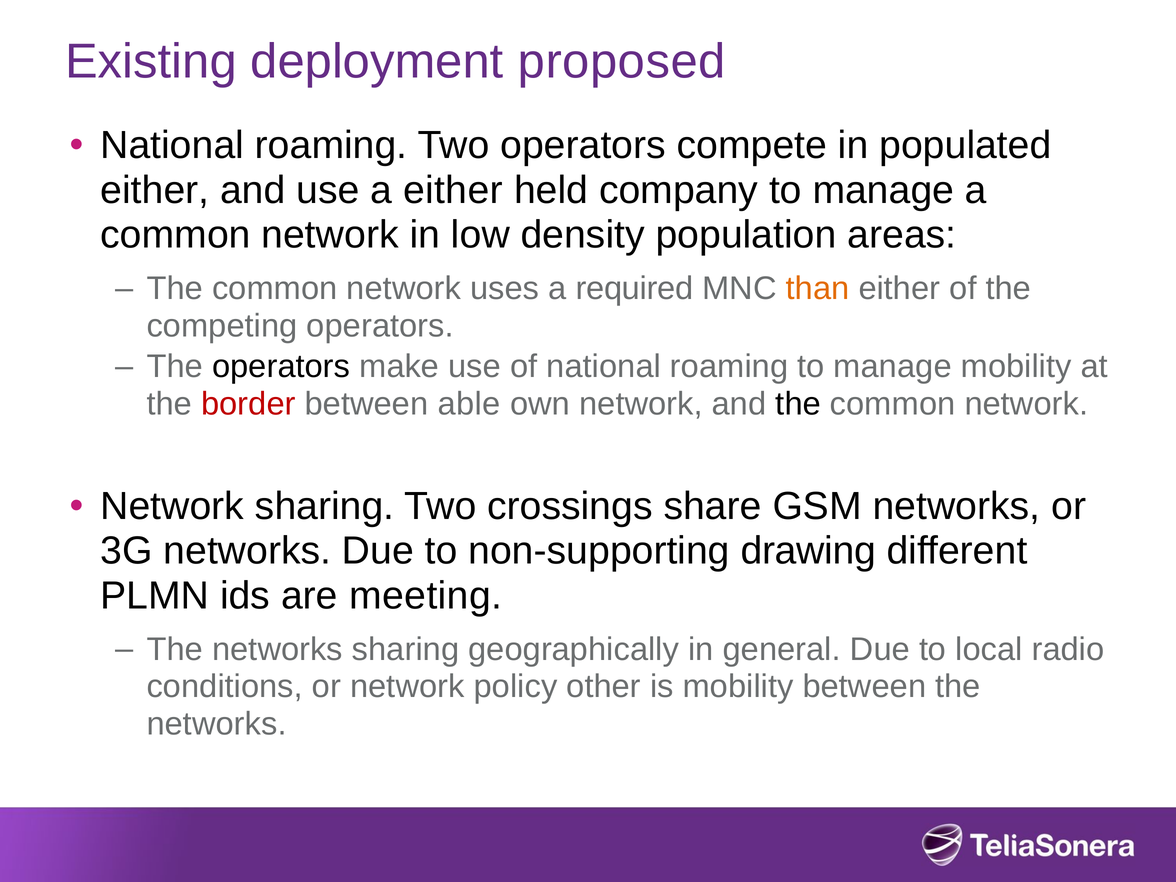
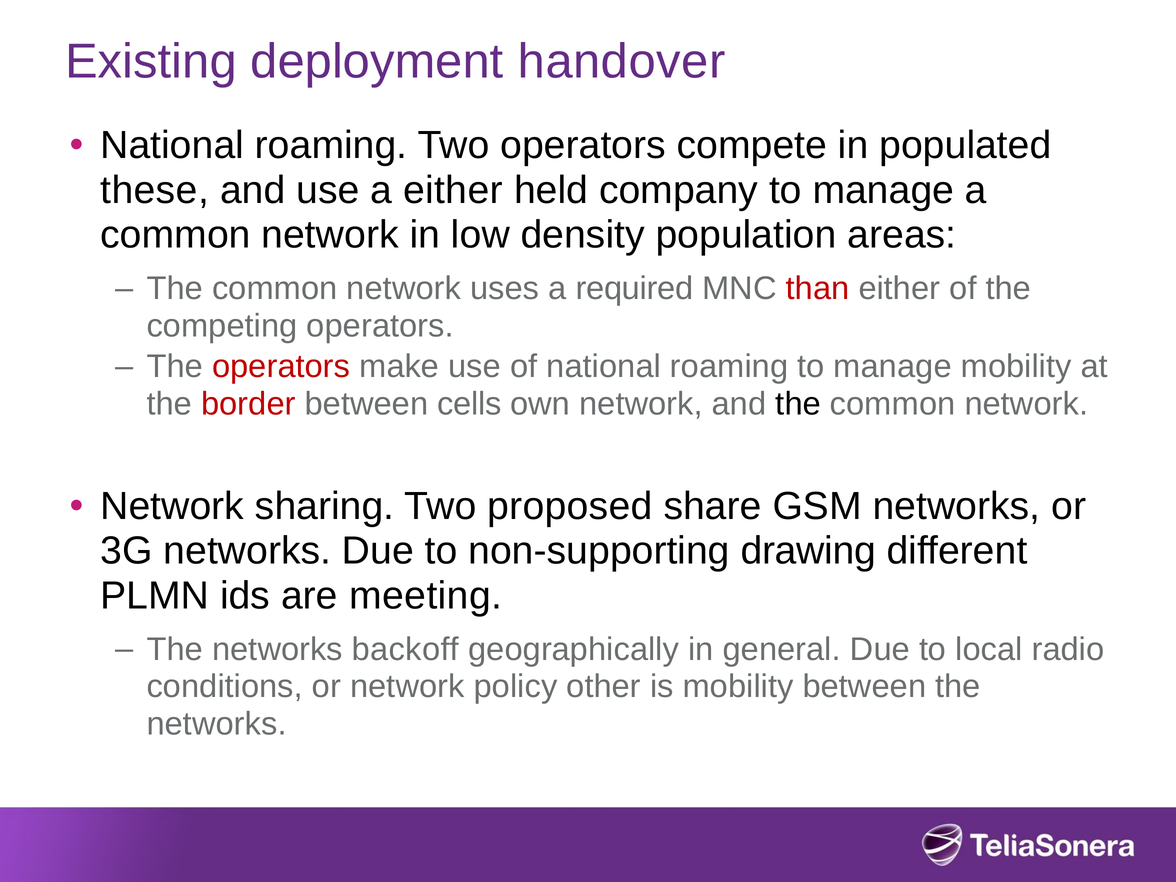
proposed: proposed -> handover
either at (155, 190): either -> these
than colour: orange -> red
operators at (281, 367) colour: black -> red
able: able -> cells
crossings: crossings -> proposed
networks sharing: sharing -> backoff
